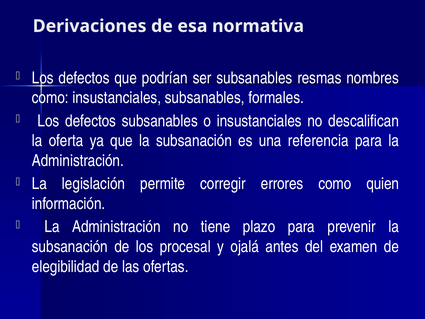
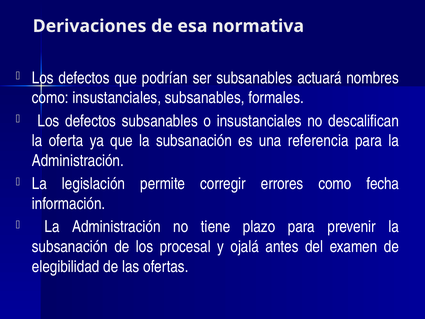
resmas: resmas -> actuará
quien: quien -> fecha
